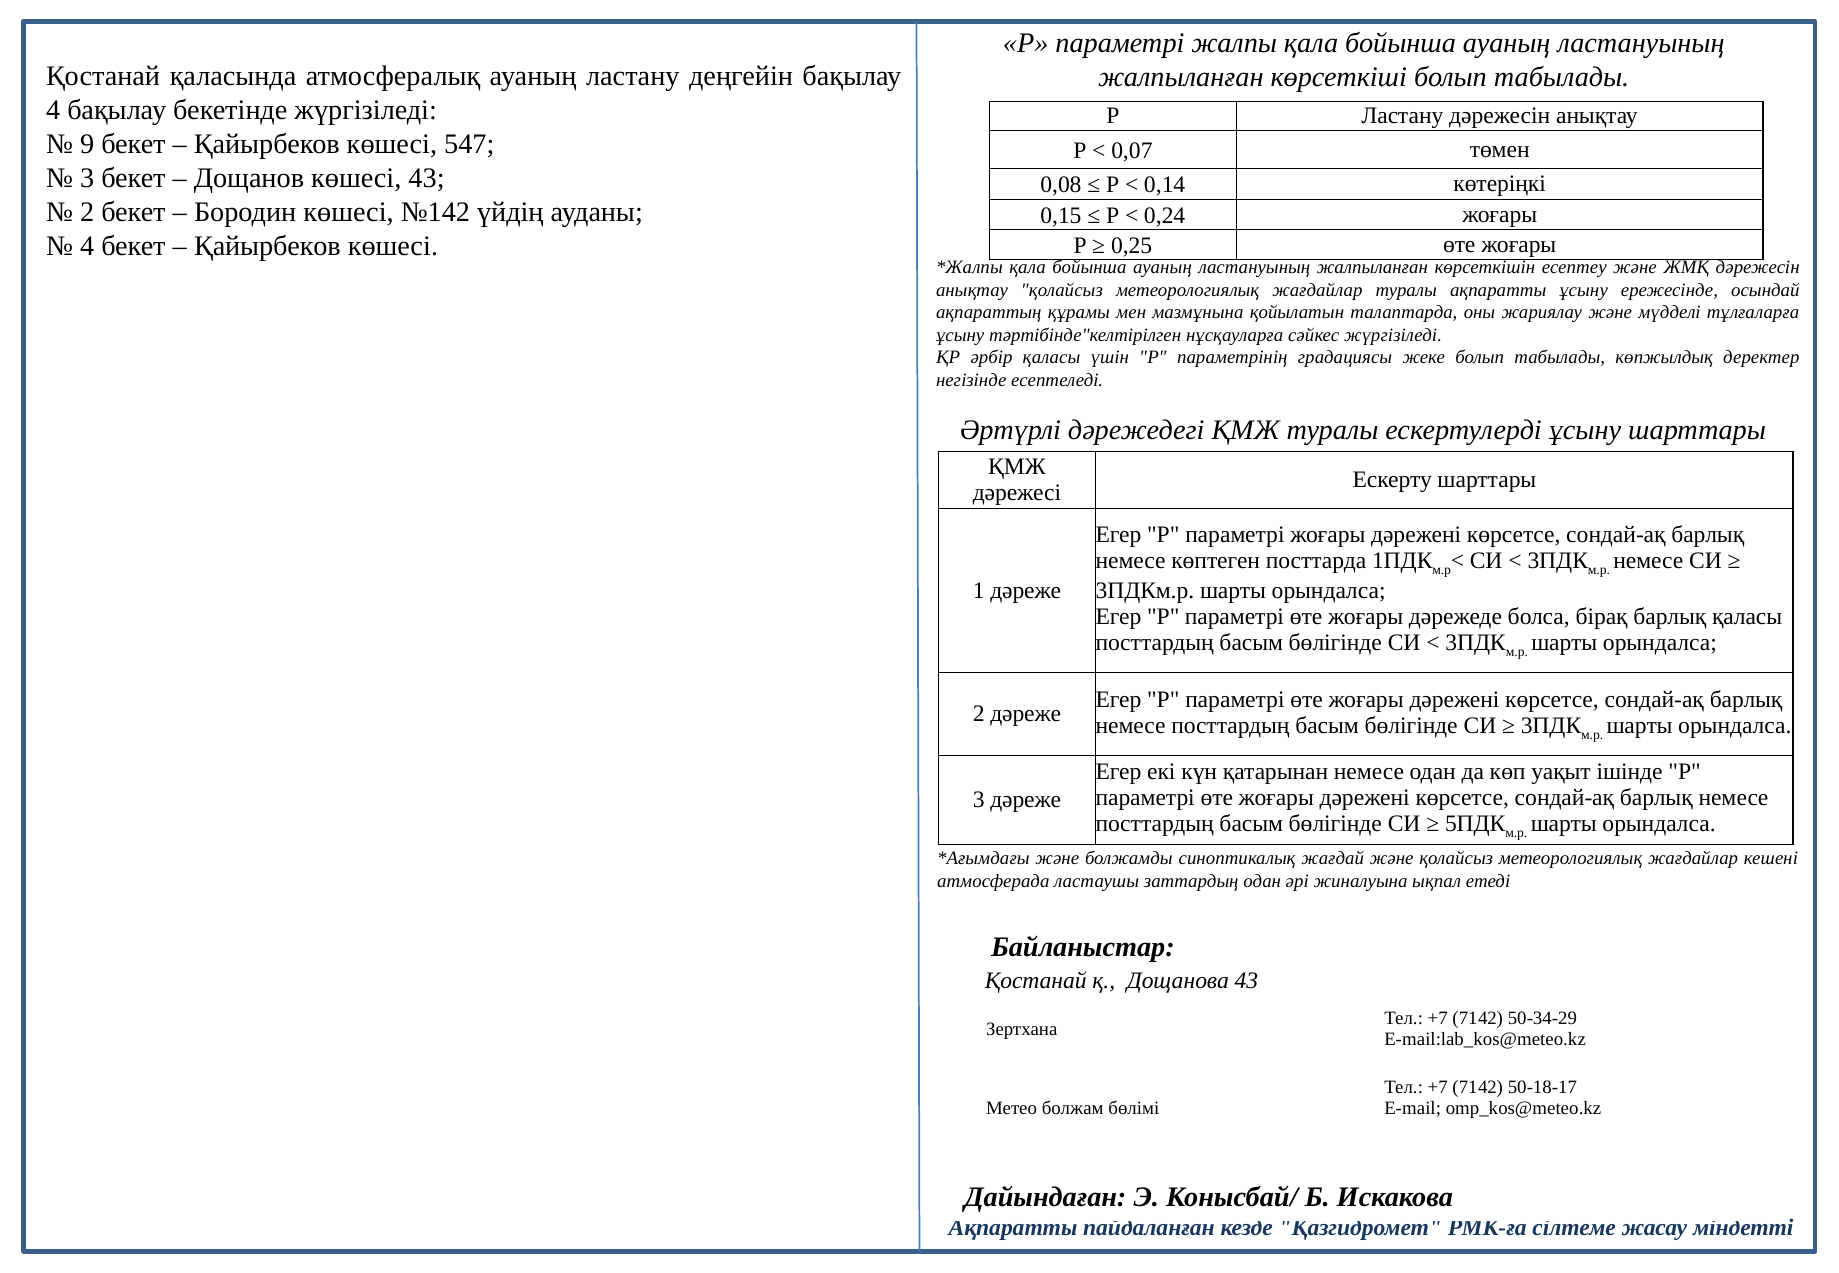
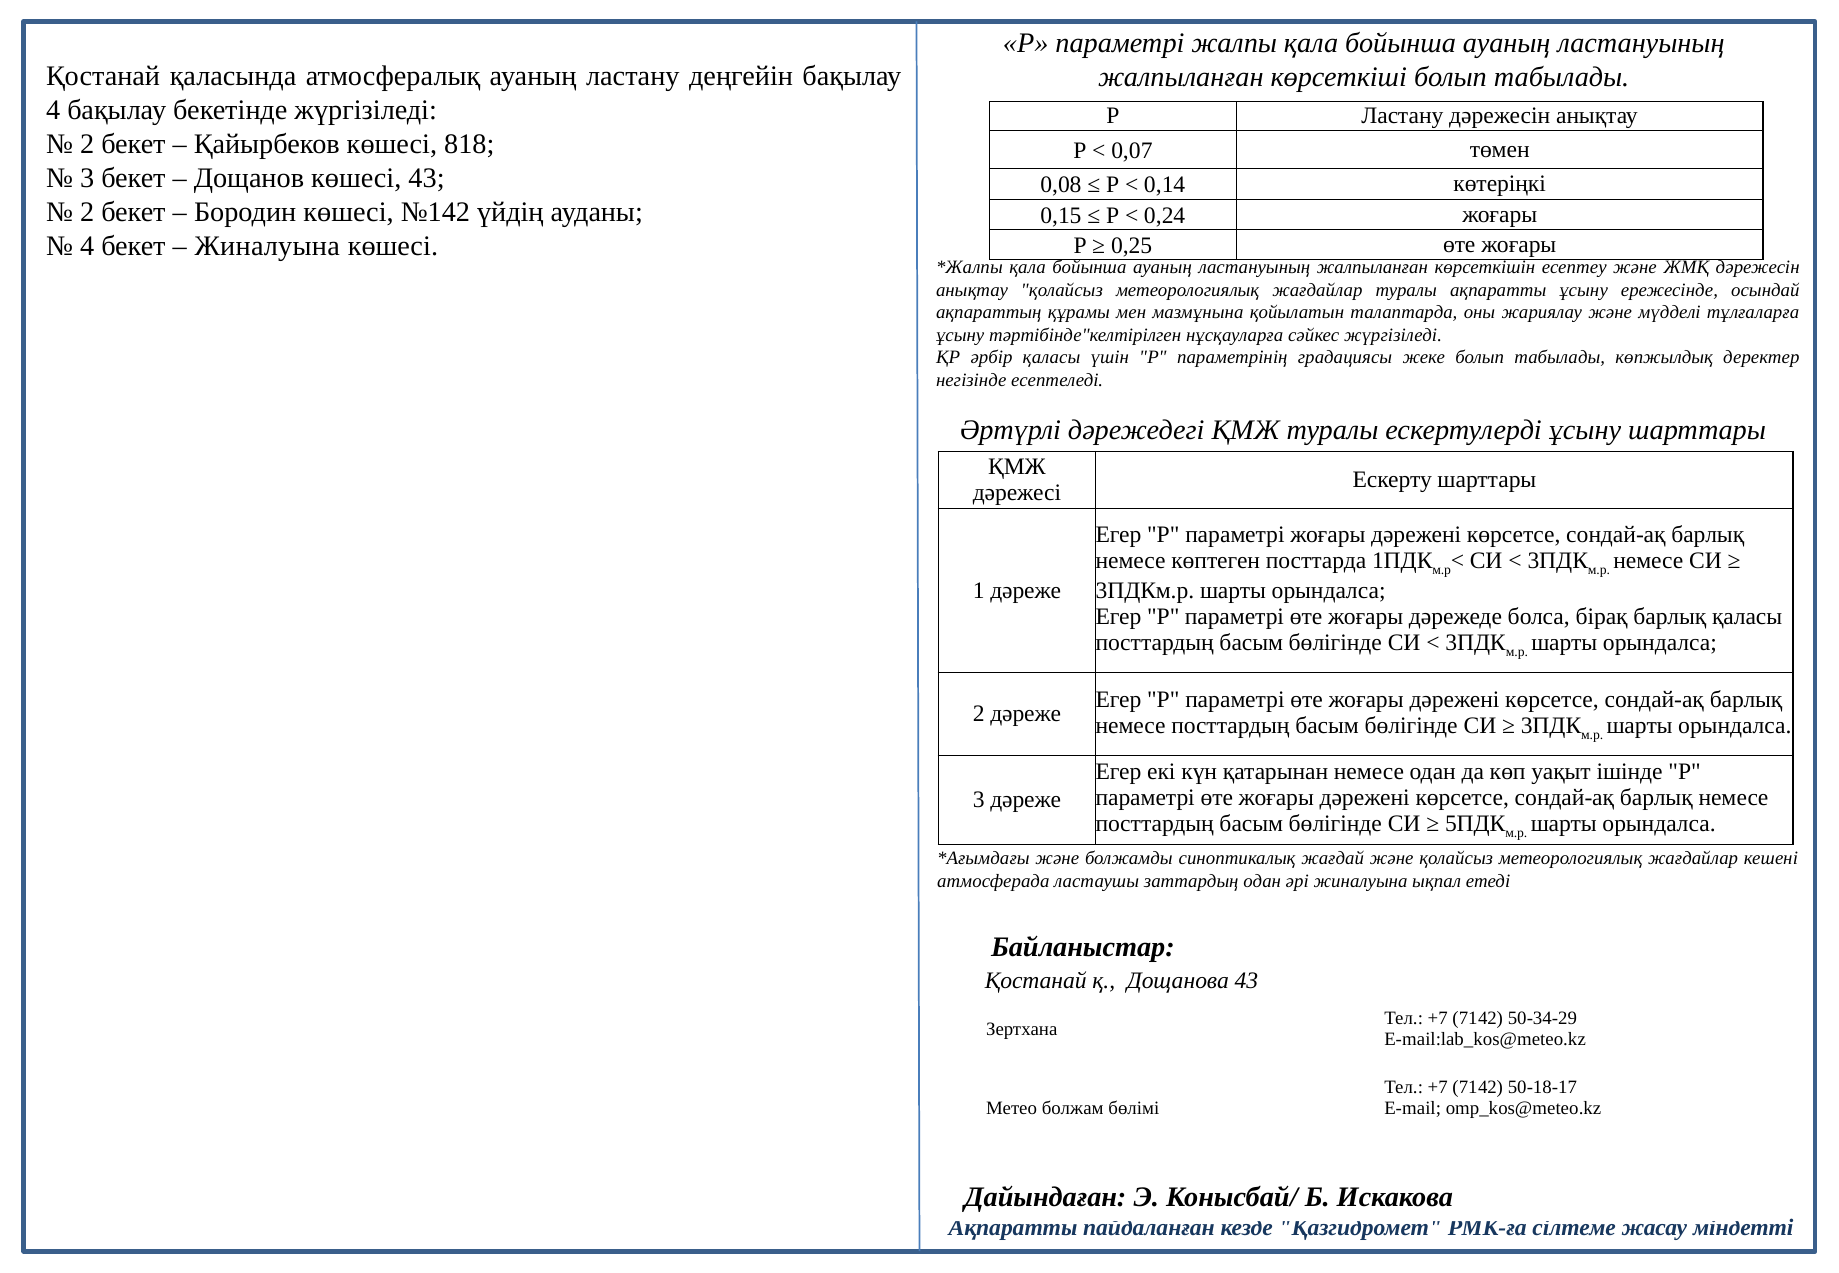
9 at (87, 144): 9 -> 2
547: 547 -> 818
Қайырбеков at (267, 246): Қайырбеков -> Жиналуына
